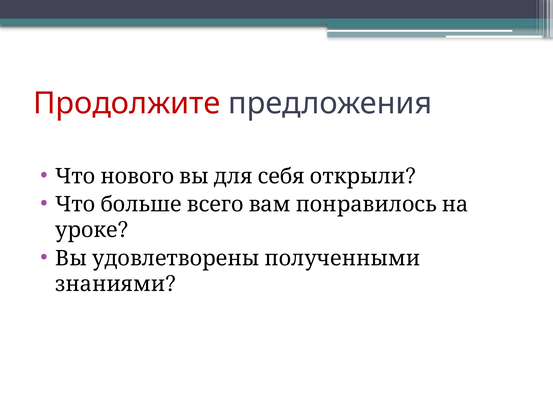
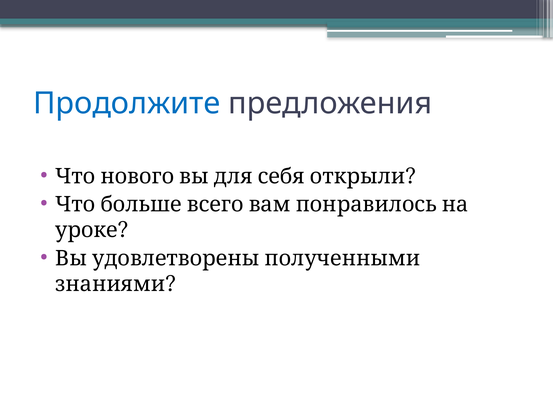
Продолжите colour: red -> blue
